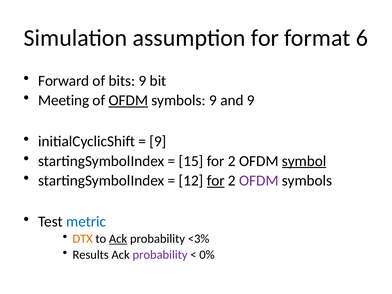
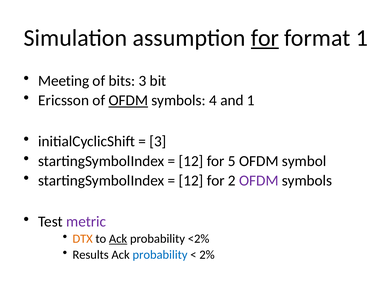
for at (265, 38) underline: none -> present
format 6: 6 -> 1
Forward: Forward -> Meeting
bits 9: 9 -> 3
Meeting: Meeting -> Ericsson
symbols 9: 9 -> 4
and 9: 9 -> 1
9 at (158, 141): 9 -> 3
15 at (191, 161): 15 -> 12
2 at (232, 161): 2 -> 5
symbol underline: present -> none
for at (216, 181) underline: present -> none
metric colour: blue -> purple
<3%: <3% -> <2%
probability at (160, 255) colour: purple -> blue
0%: 0% -> 2%
